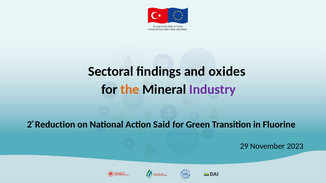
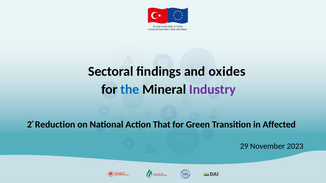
the colour: orange -> blue
Said: Said -> That
Fluorine: Fluorine -> Affected
